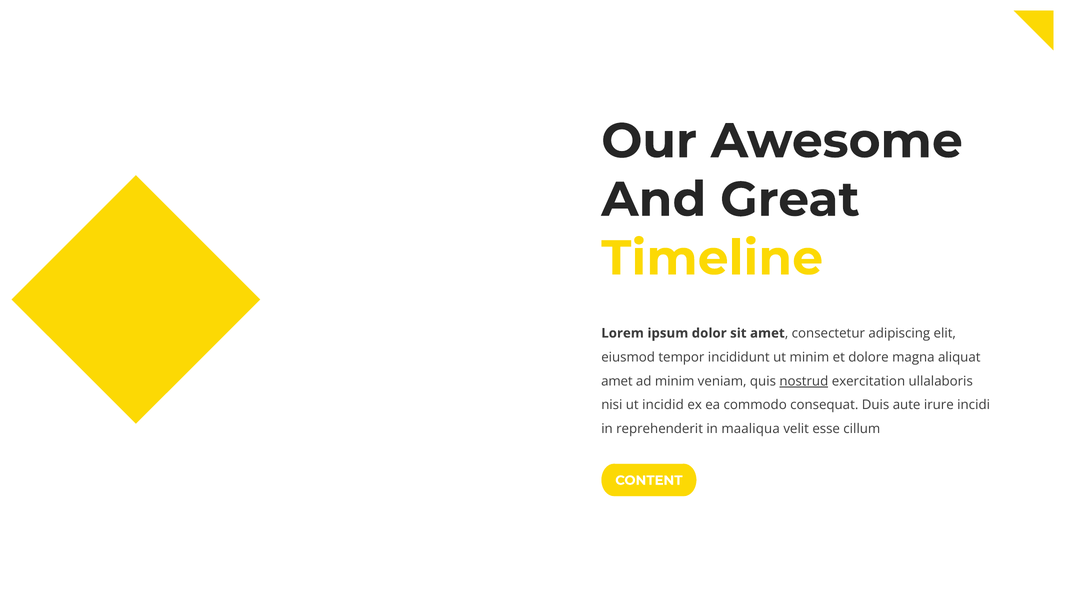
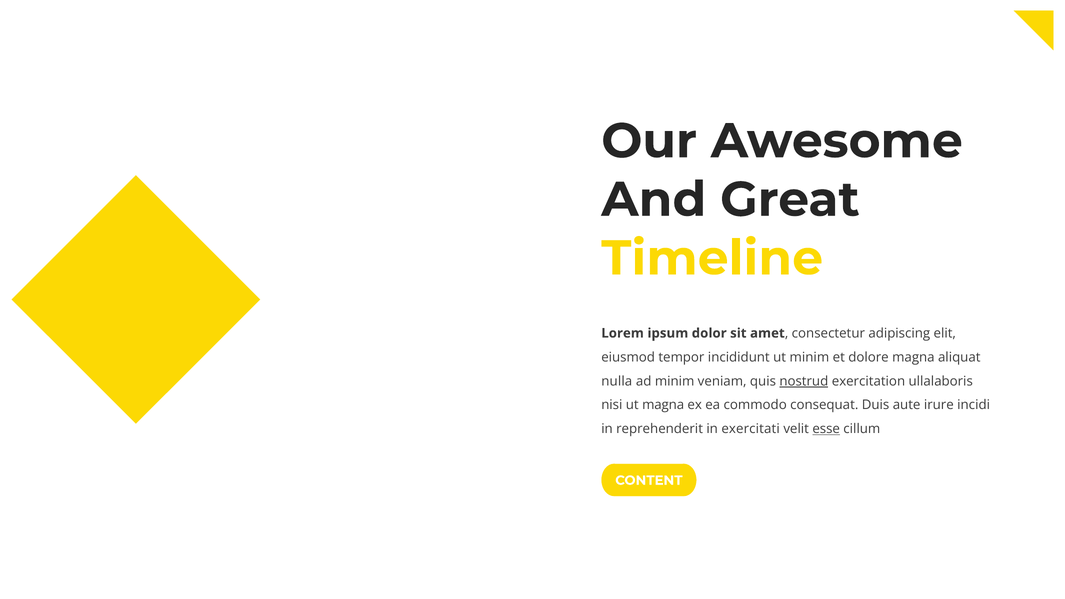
amet at (617, 381): amet -> nulla
ut incidid: incidid -> magna
maaliqua: maaliqua -> exercitati
esse underline: none -> present
